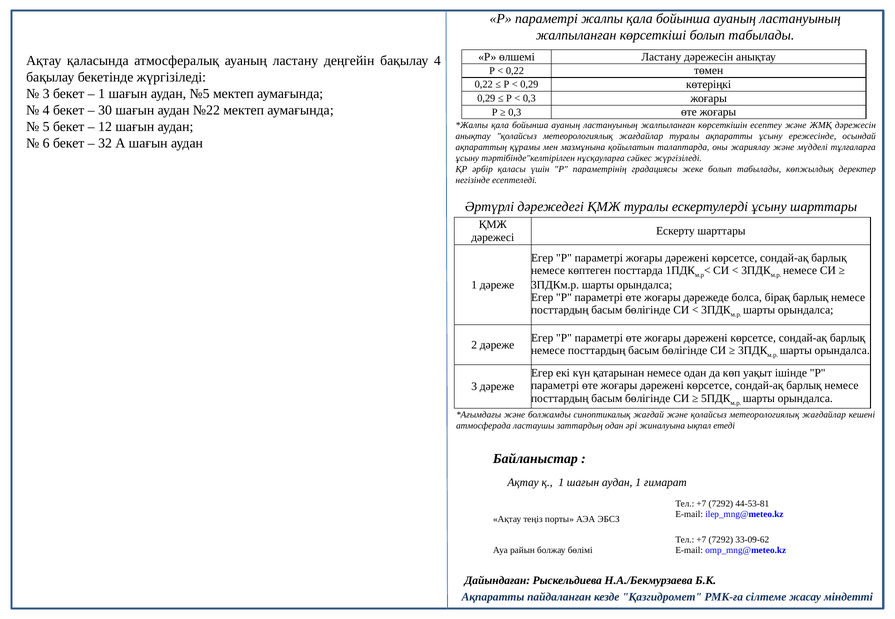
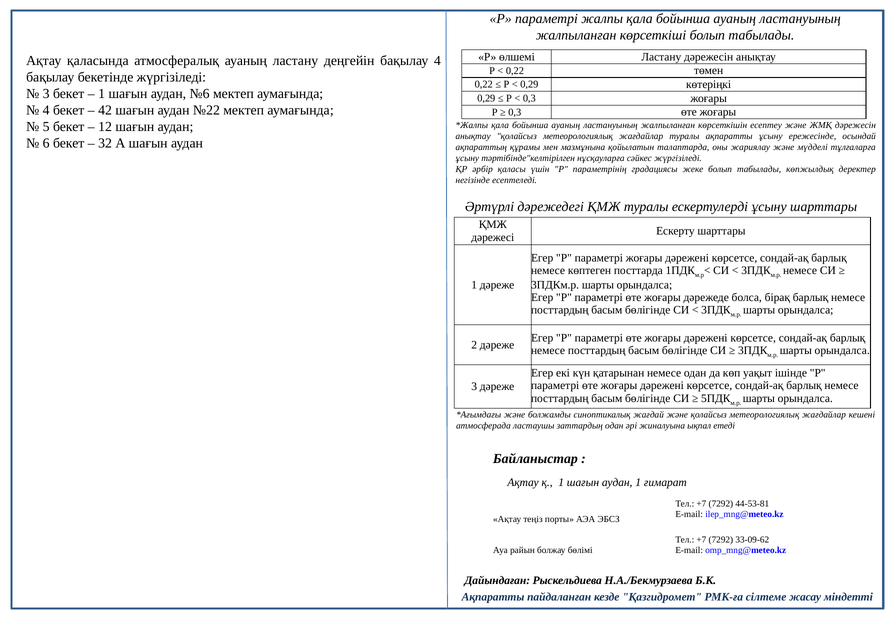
№5: №5 -> №6
30: 30 -> 42
